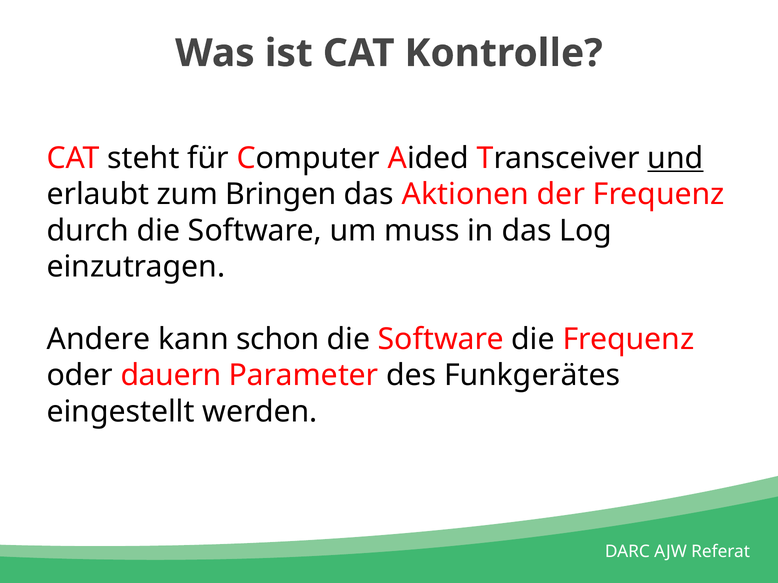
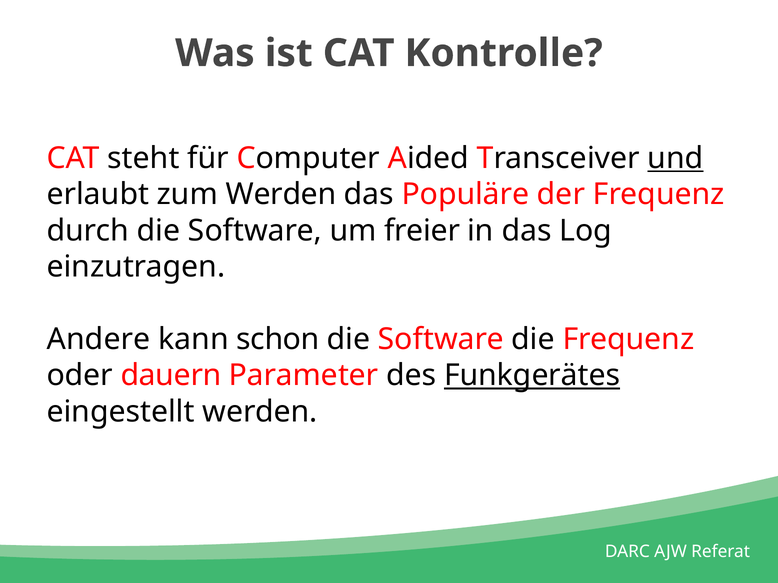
zum Bringen: Bringen -> Werden
Aktionen: Aktionen -> Populäre
muss: muss -> freier
Funkgerätes underline: none -> present
